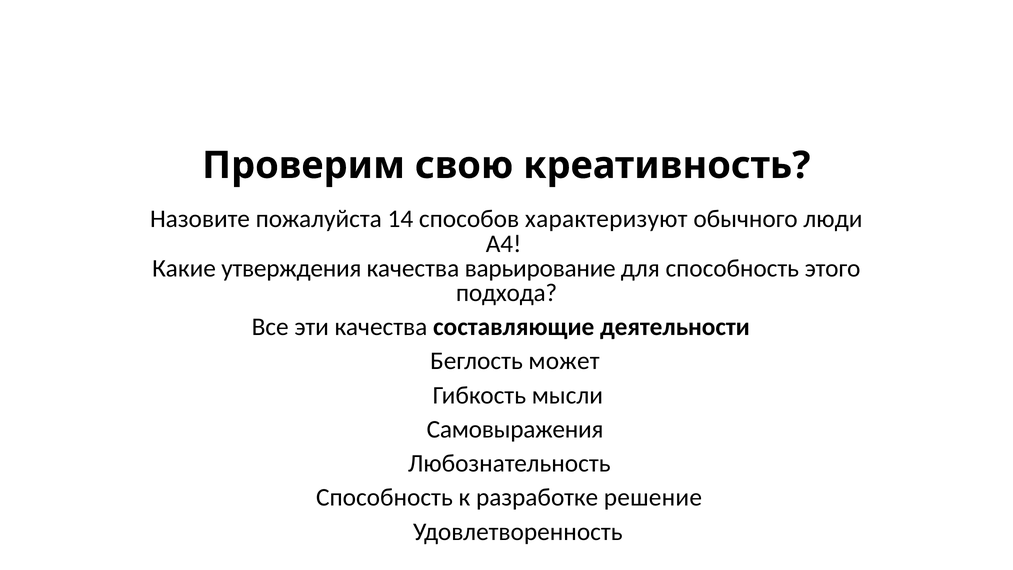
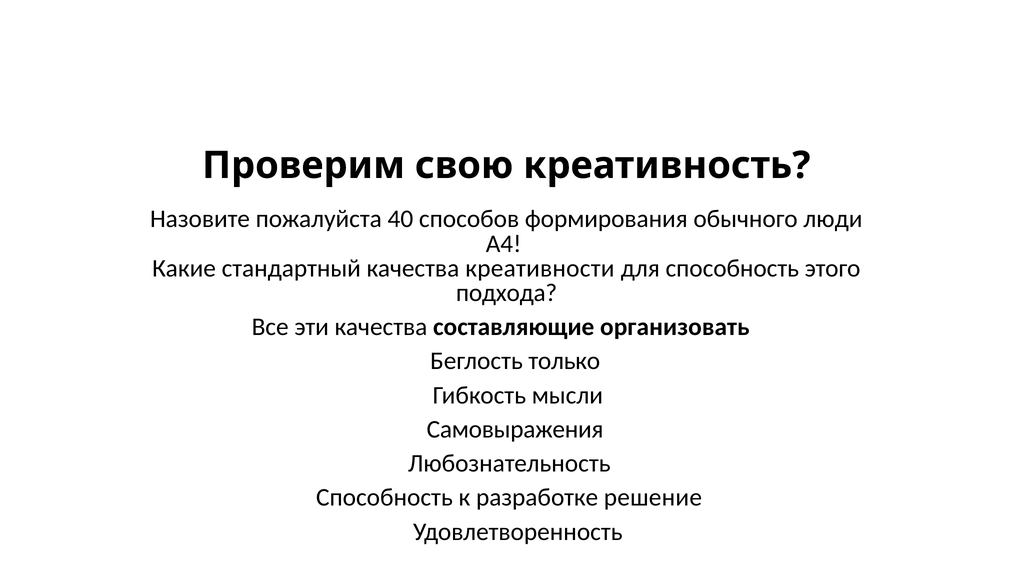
14: 14 -> 40
характеризуют: характеризуют -> формирования
утверждения: утверждения -> стандартный
варьирование: варьирование -> креативности
деятельности: деятельности -> организовать
может: может -> только
